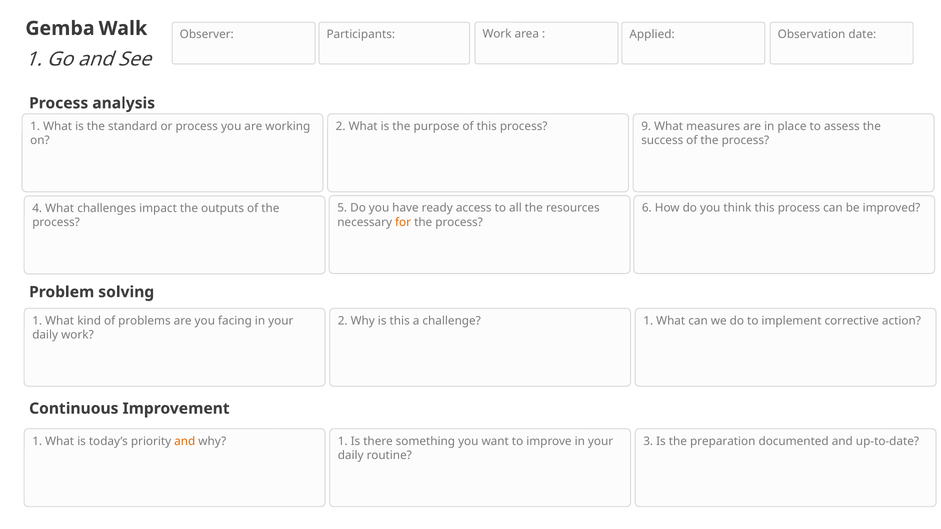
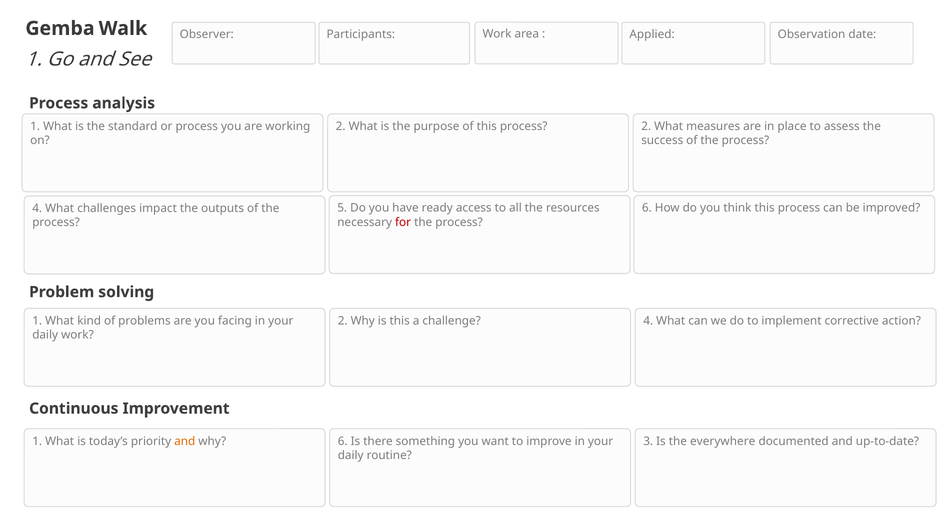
process 9: 9 -> 2
for colour: orange -> red
challenge 1: 1 -> 4
why 1: 1 -> 6
preparation: preparation -> everywhere
